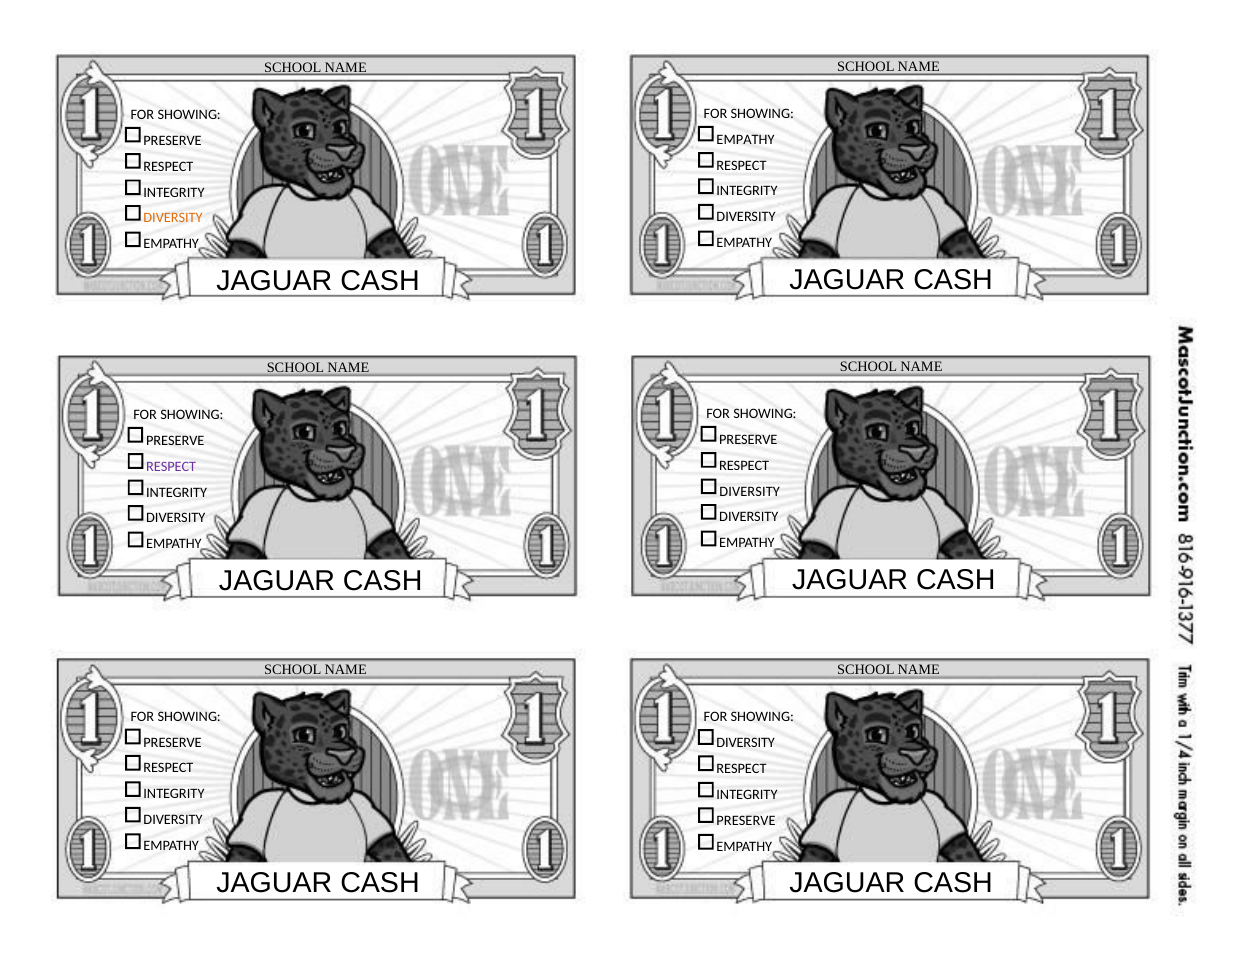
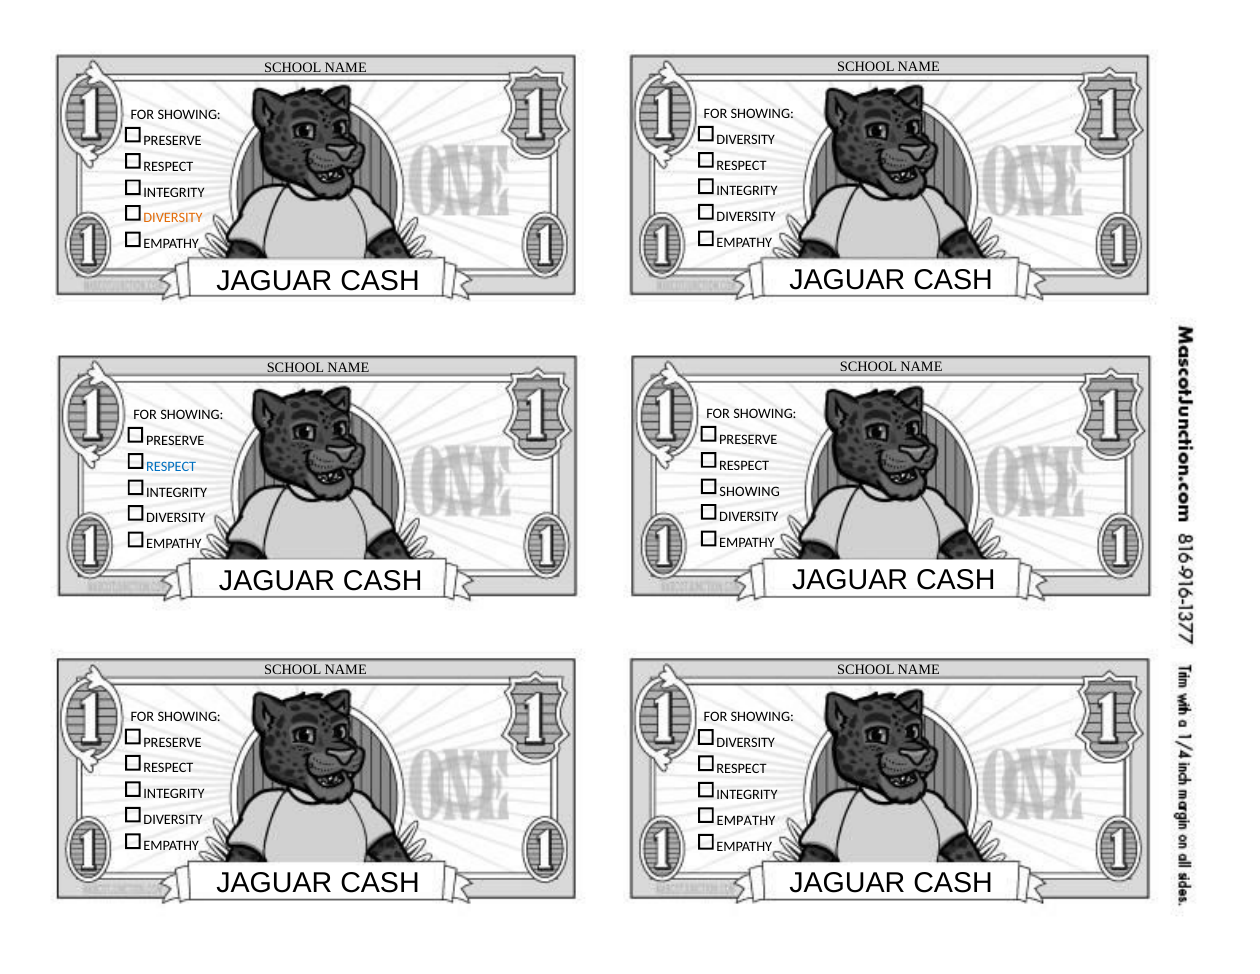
EMPATHY at (746, 139): EMPATHY -> DIVERSITY
RESPECT at (171, 466) colour: purple -> blue
DIVERSITY at (750, 491): DIVERSITY -> SHOWING
PRESERVE at (746, 820): PRESERVE -> EMPATHY
